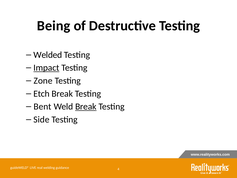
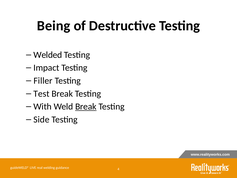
Impact underline: present -> none
Zone: Zone -> Filler
Etch: Etch -> Test
Bent: Bent -> With
